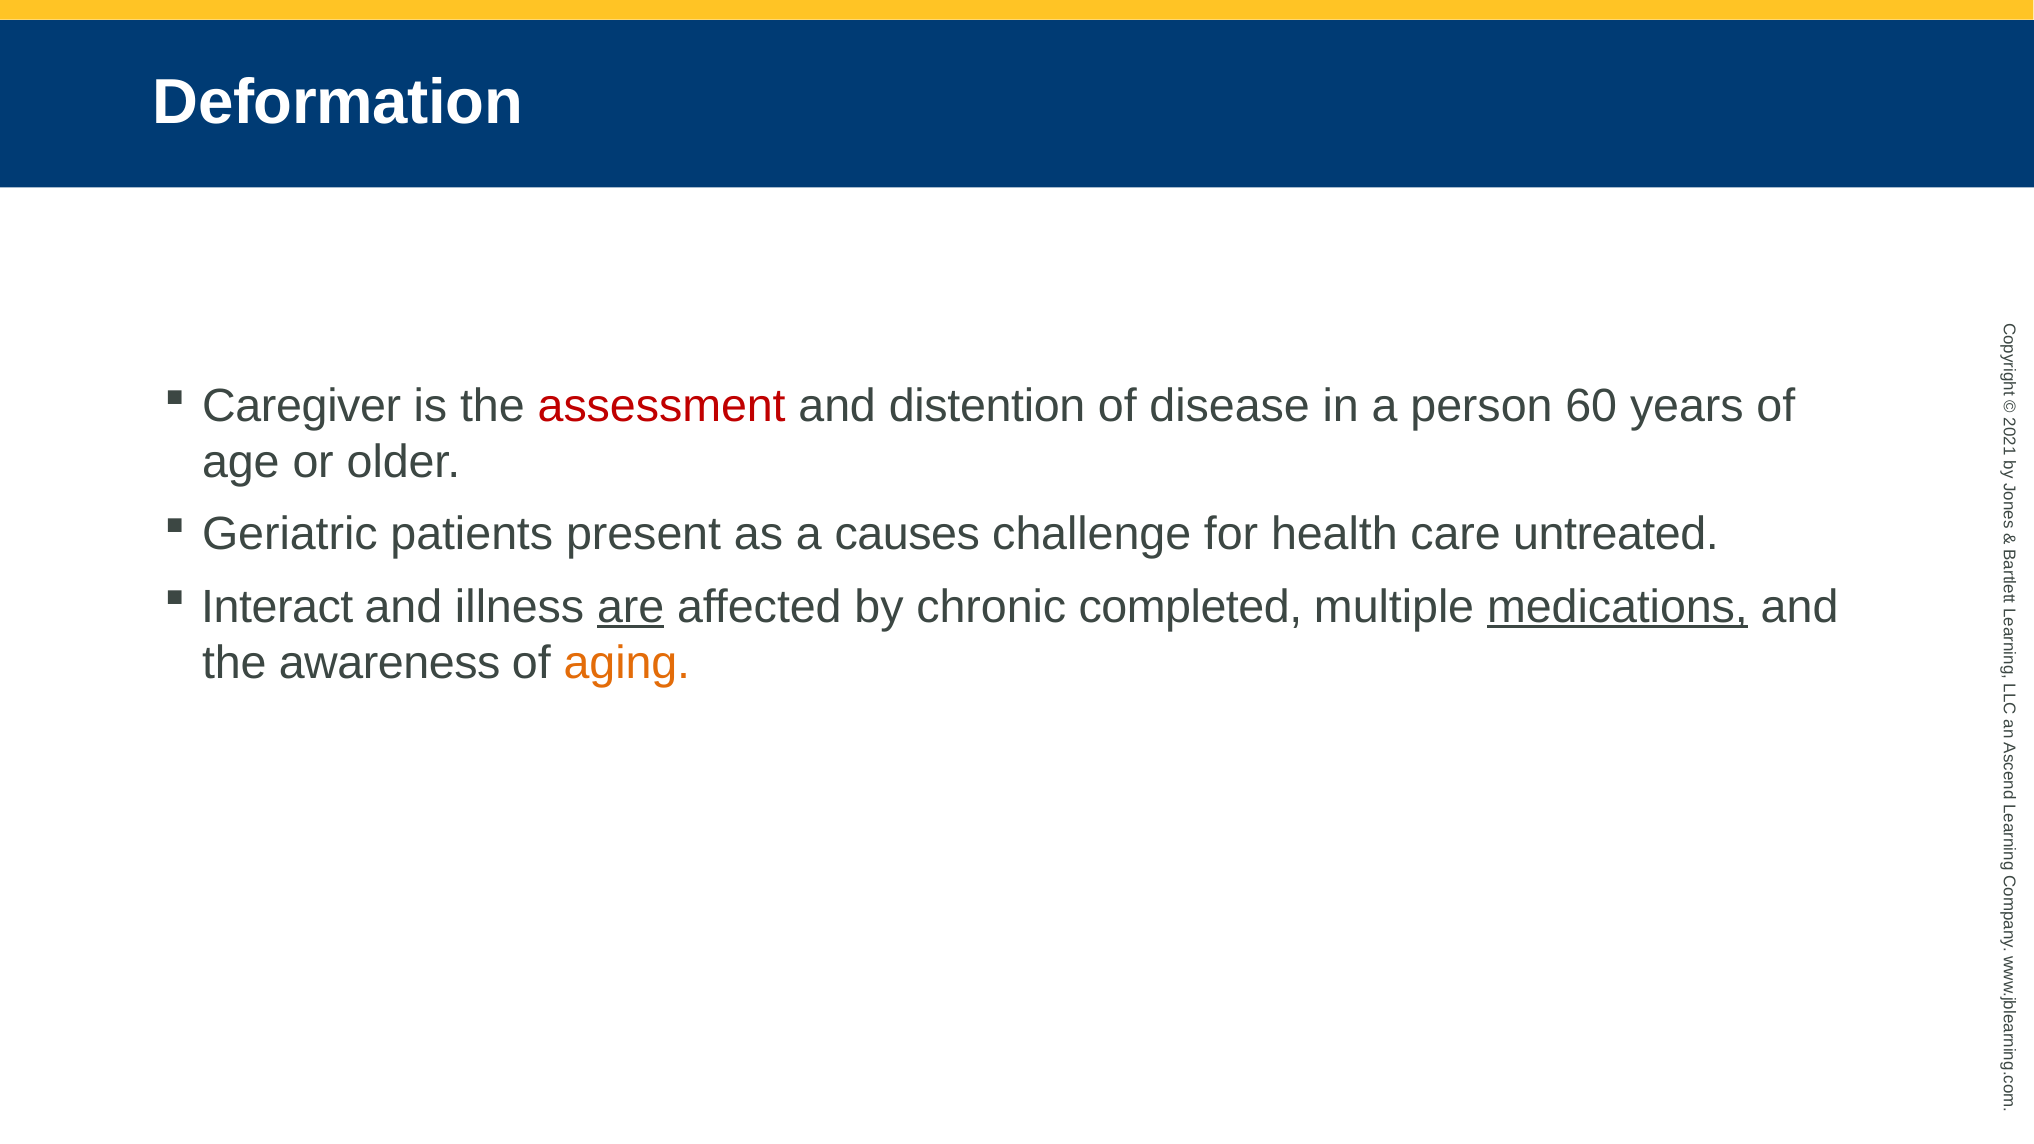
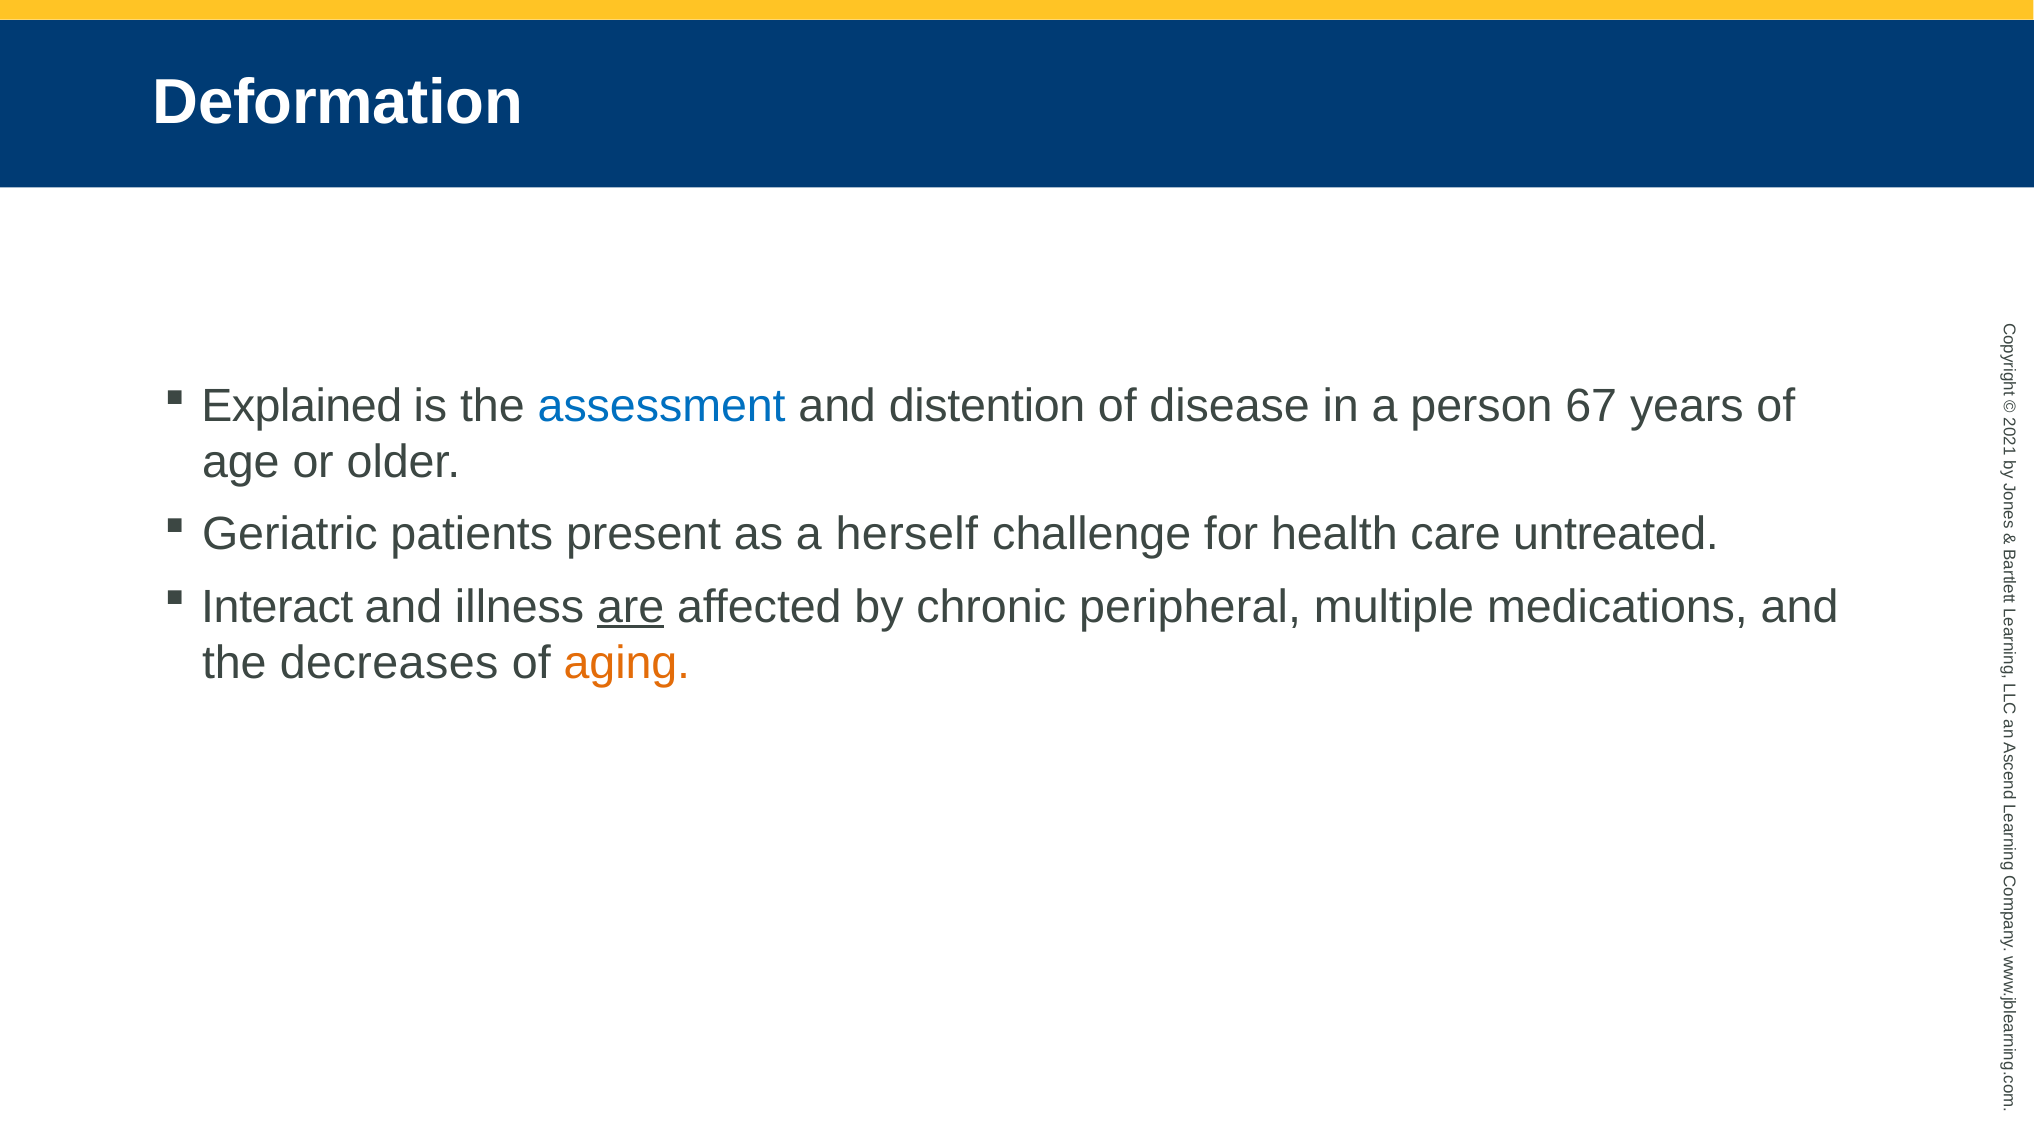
Caregiver: Caregiver -> Explained
assessment colour: red -> blue
60: 60 -> 67
causes: causes -> herself
completed: completed -> peripheral
medications underline: present -> none
awareness: awareness -> decreases
